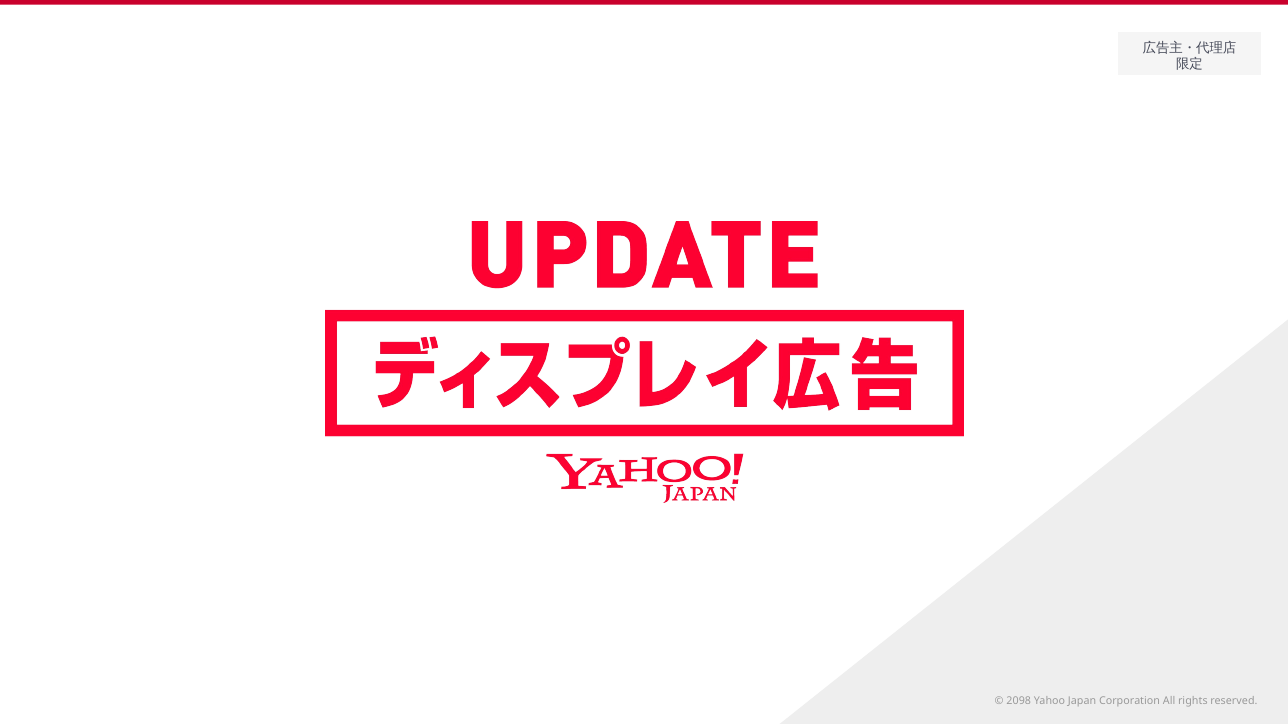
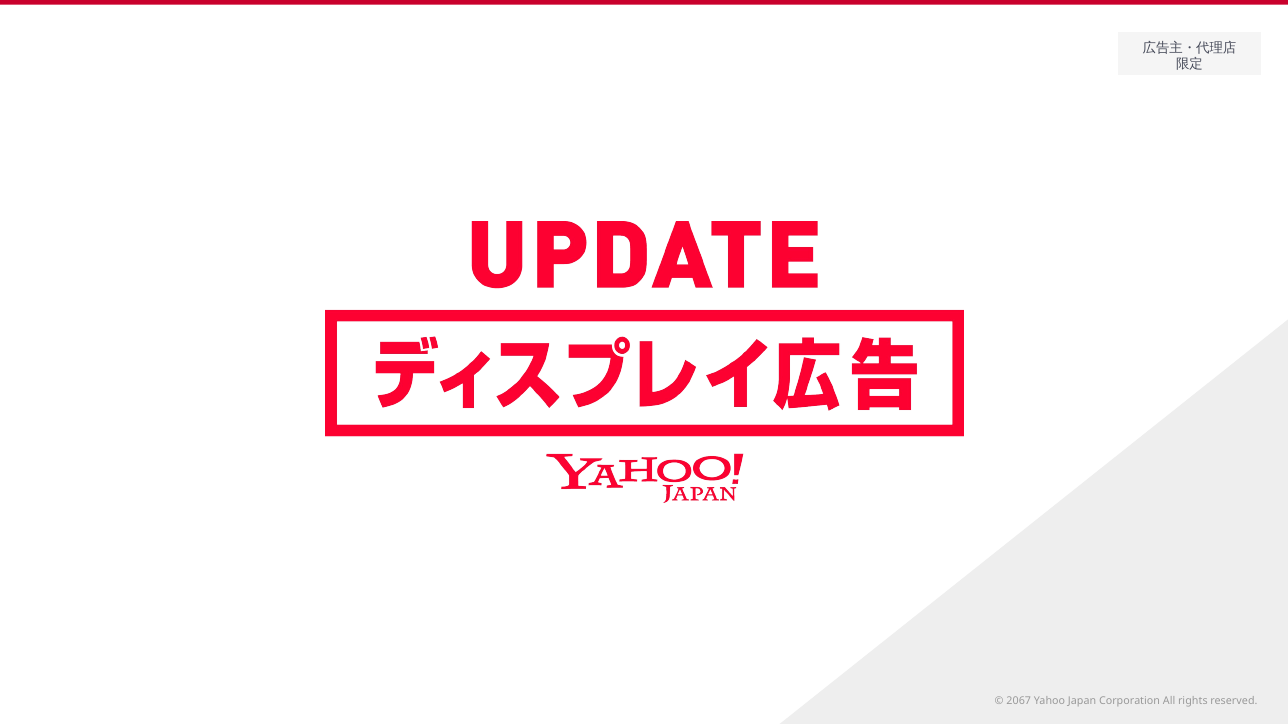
2098: 2098 -> 2067
